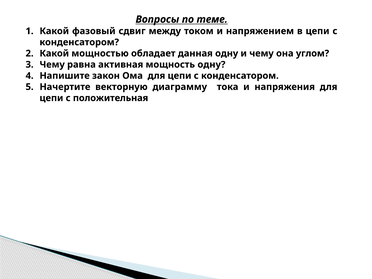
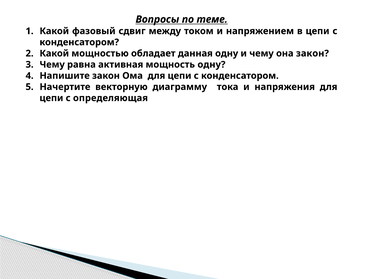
она углом: углом -> закон
положительная: положительная -> определяющая
